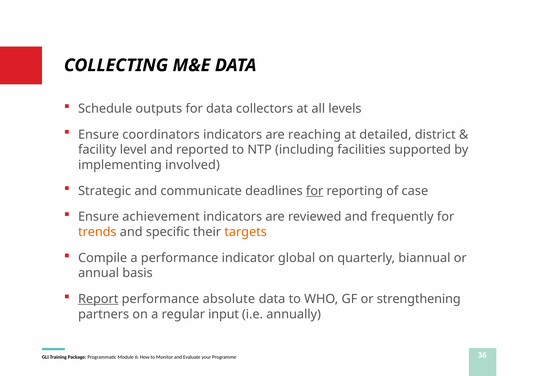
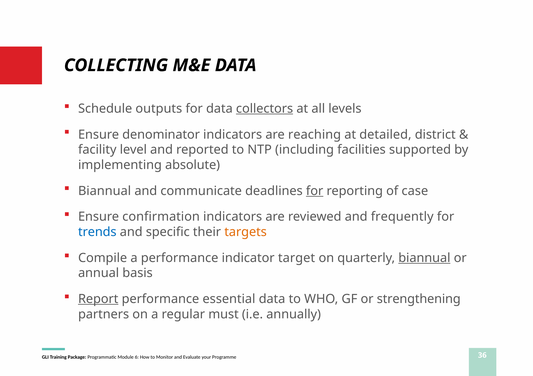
collectors underline: none -> present
coordinators: coordinators -> denominator
involved: involved -> absolute
Strategic at (105, 191): Strategic -> Biannual
achievement: achievement -> confirmation
trends colour: orange -> blue
global: global -> target
biannual at (424, 258) underline: none -> present
absolute: absolute -> essential
input: input -> must
